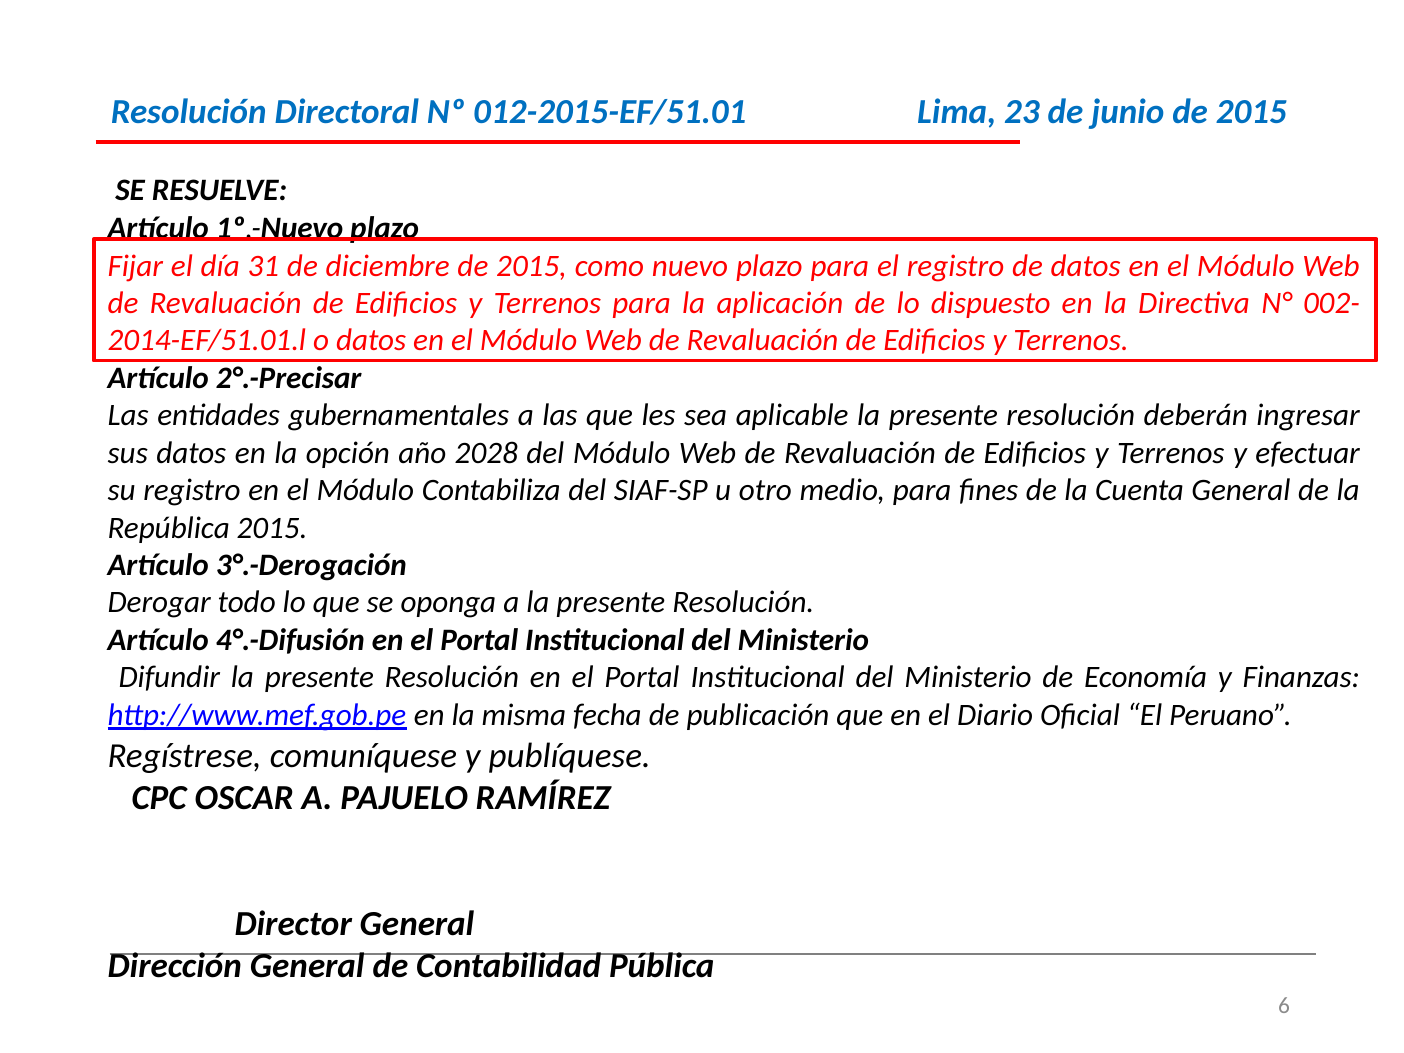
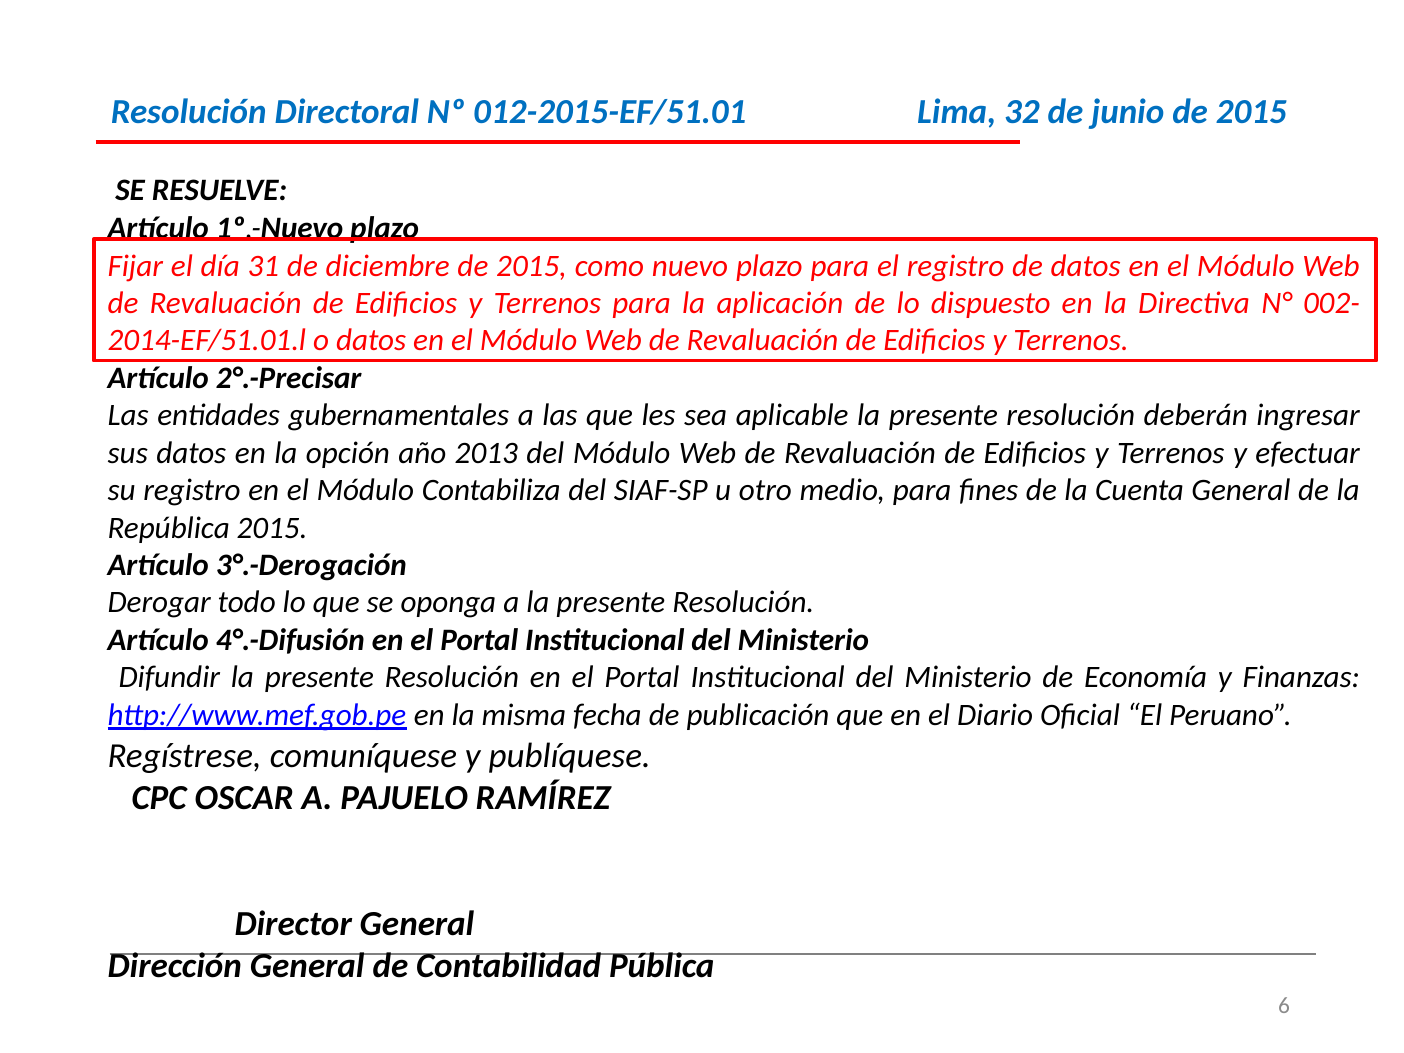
23: 23 -> 32
2028: 2028 -> 2013
